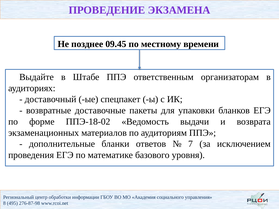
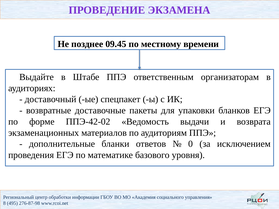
ППЭ-18-02: ППЭ-18-02 -> ППЭ-42-02
7: 7 -> 0
